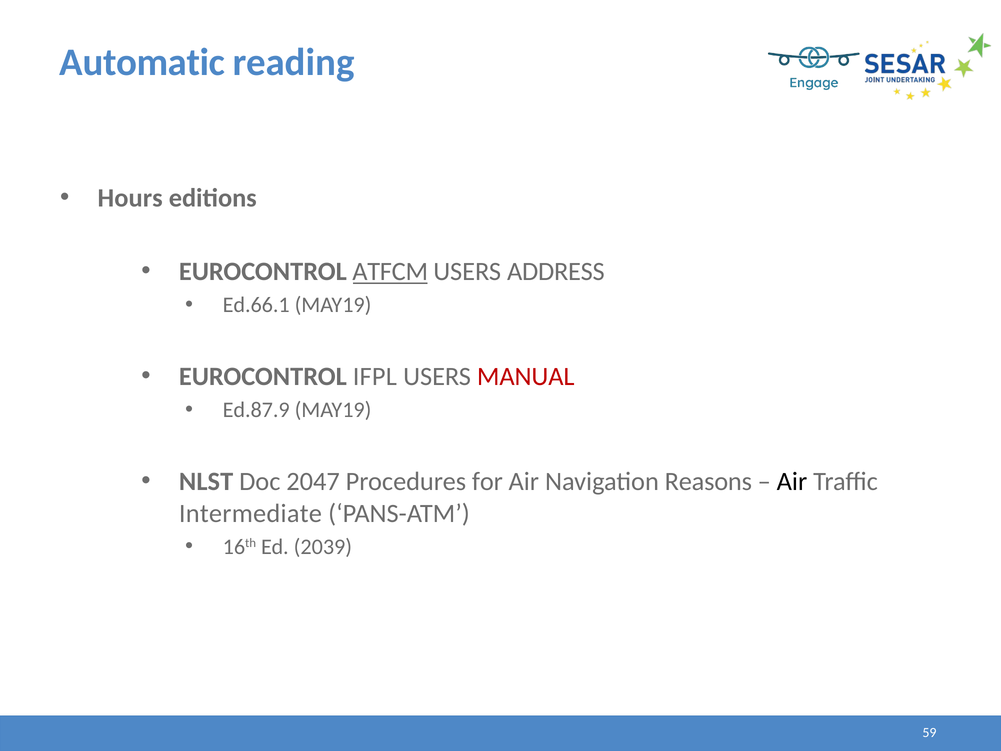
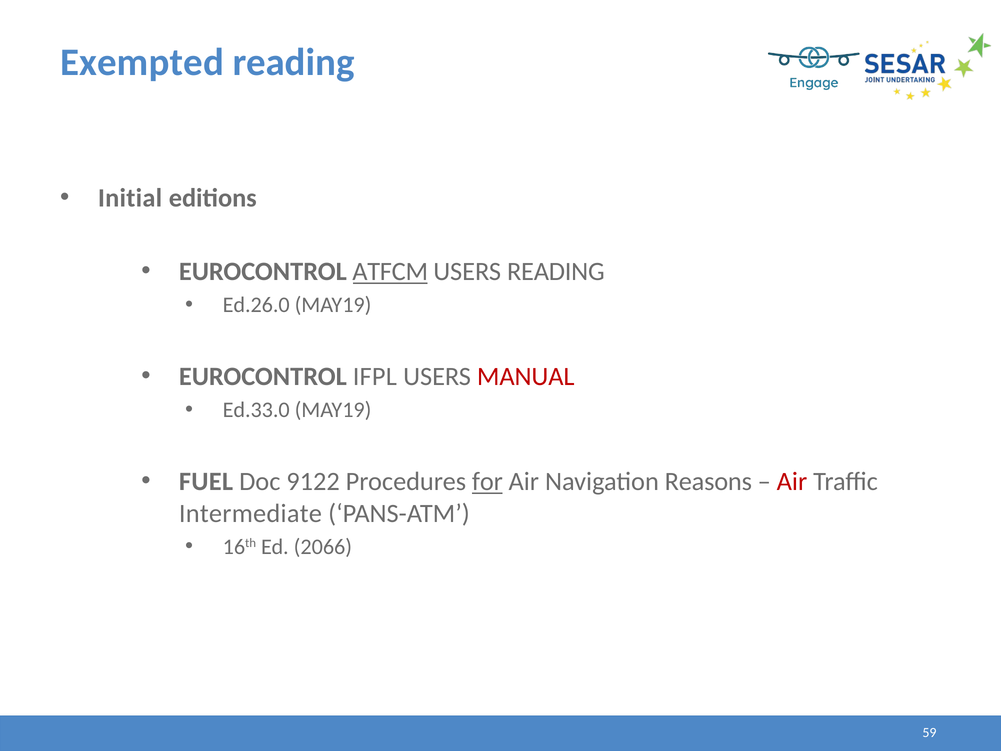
Automatic: Automatic -> Exempted
Hours: Hours -> Initial
USERS ADDRESS: ADDRESS -> READING
Ed.66.1: Ed.66.1 -> Ed.26.0
Ed.87.9: Ed.87.9 -> Ed.33.0
NLST: NLST -> FUEL
2047: 2047 -> 9122
for underline: none -> present
Air at (792, 482) colour: black -> red
2039: 2039 -> 2066
